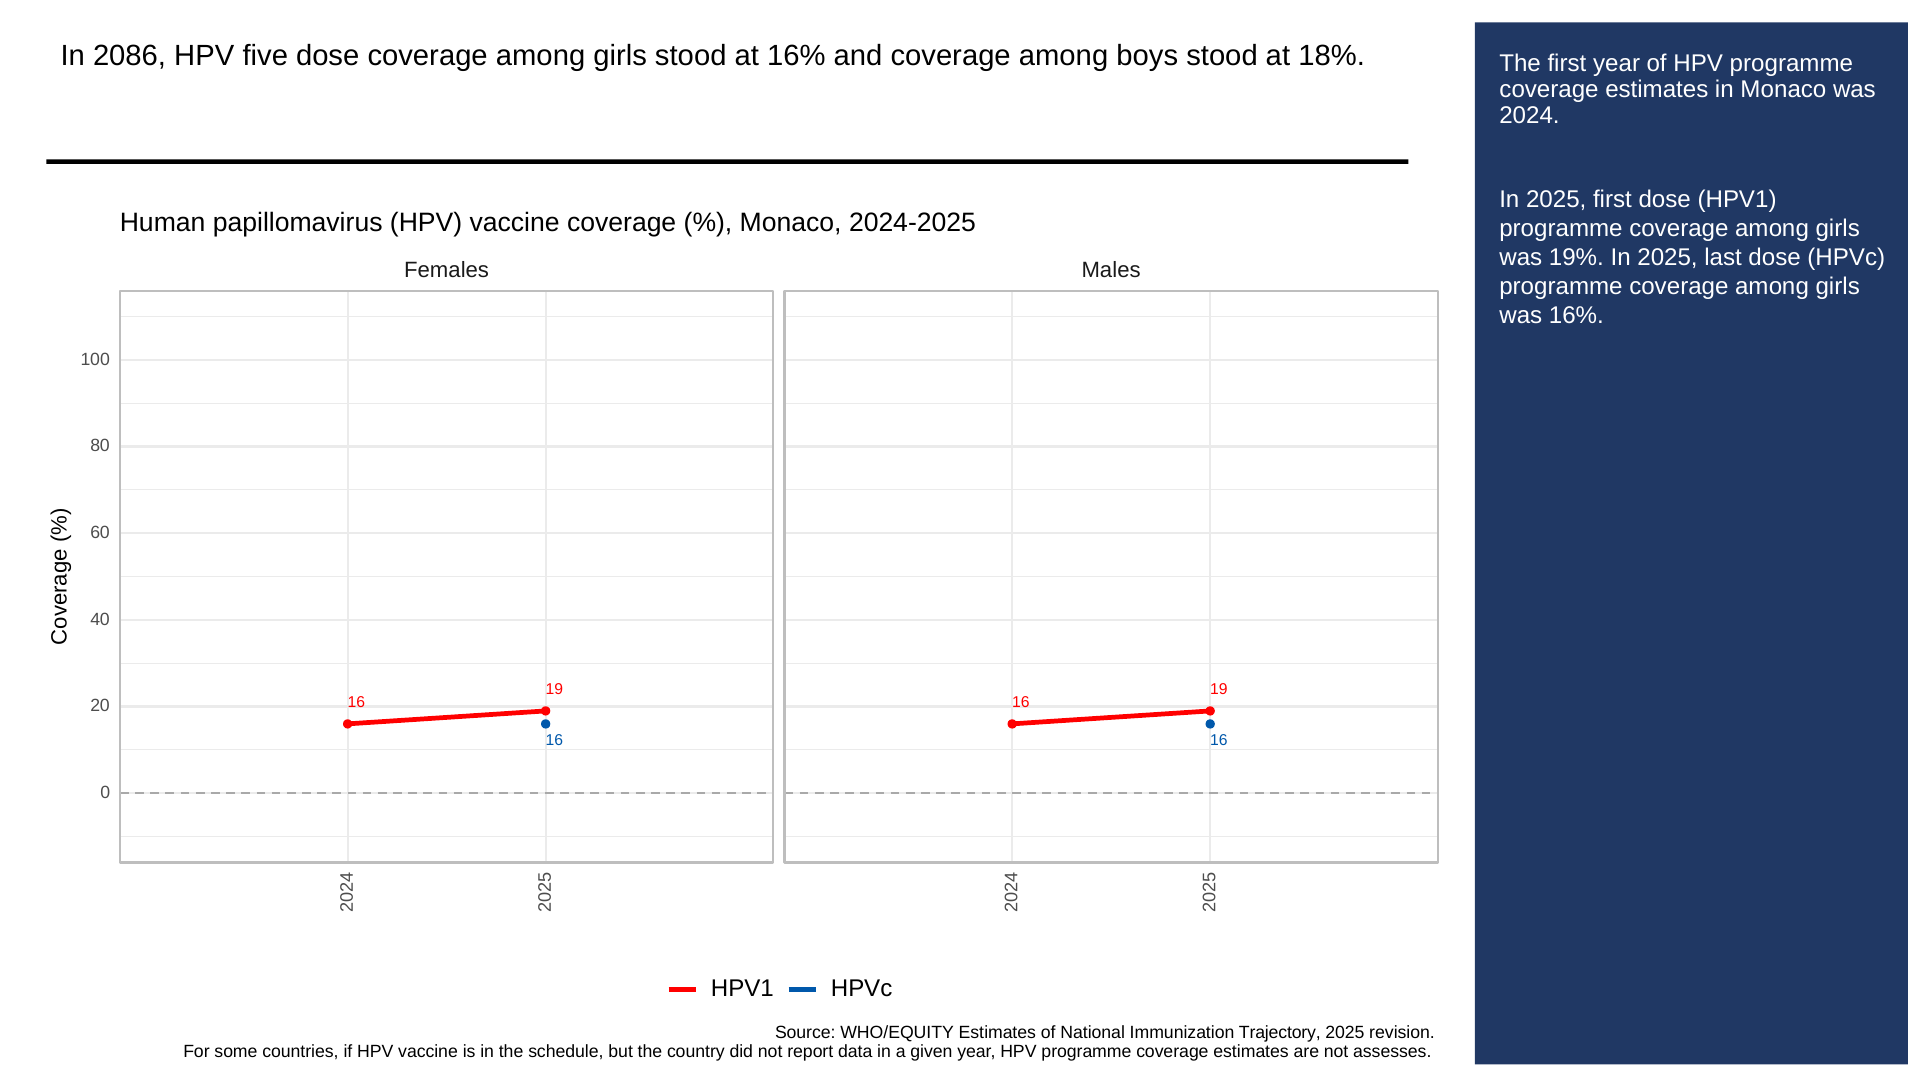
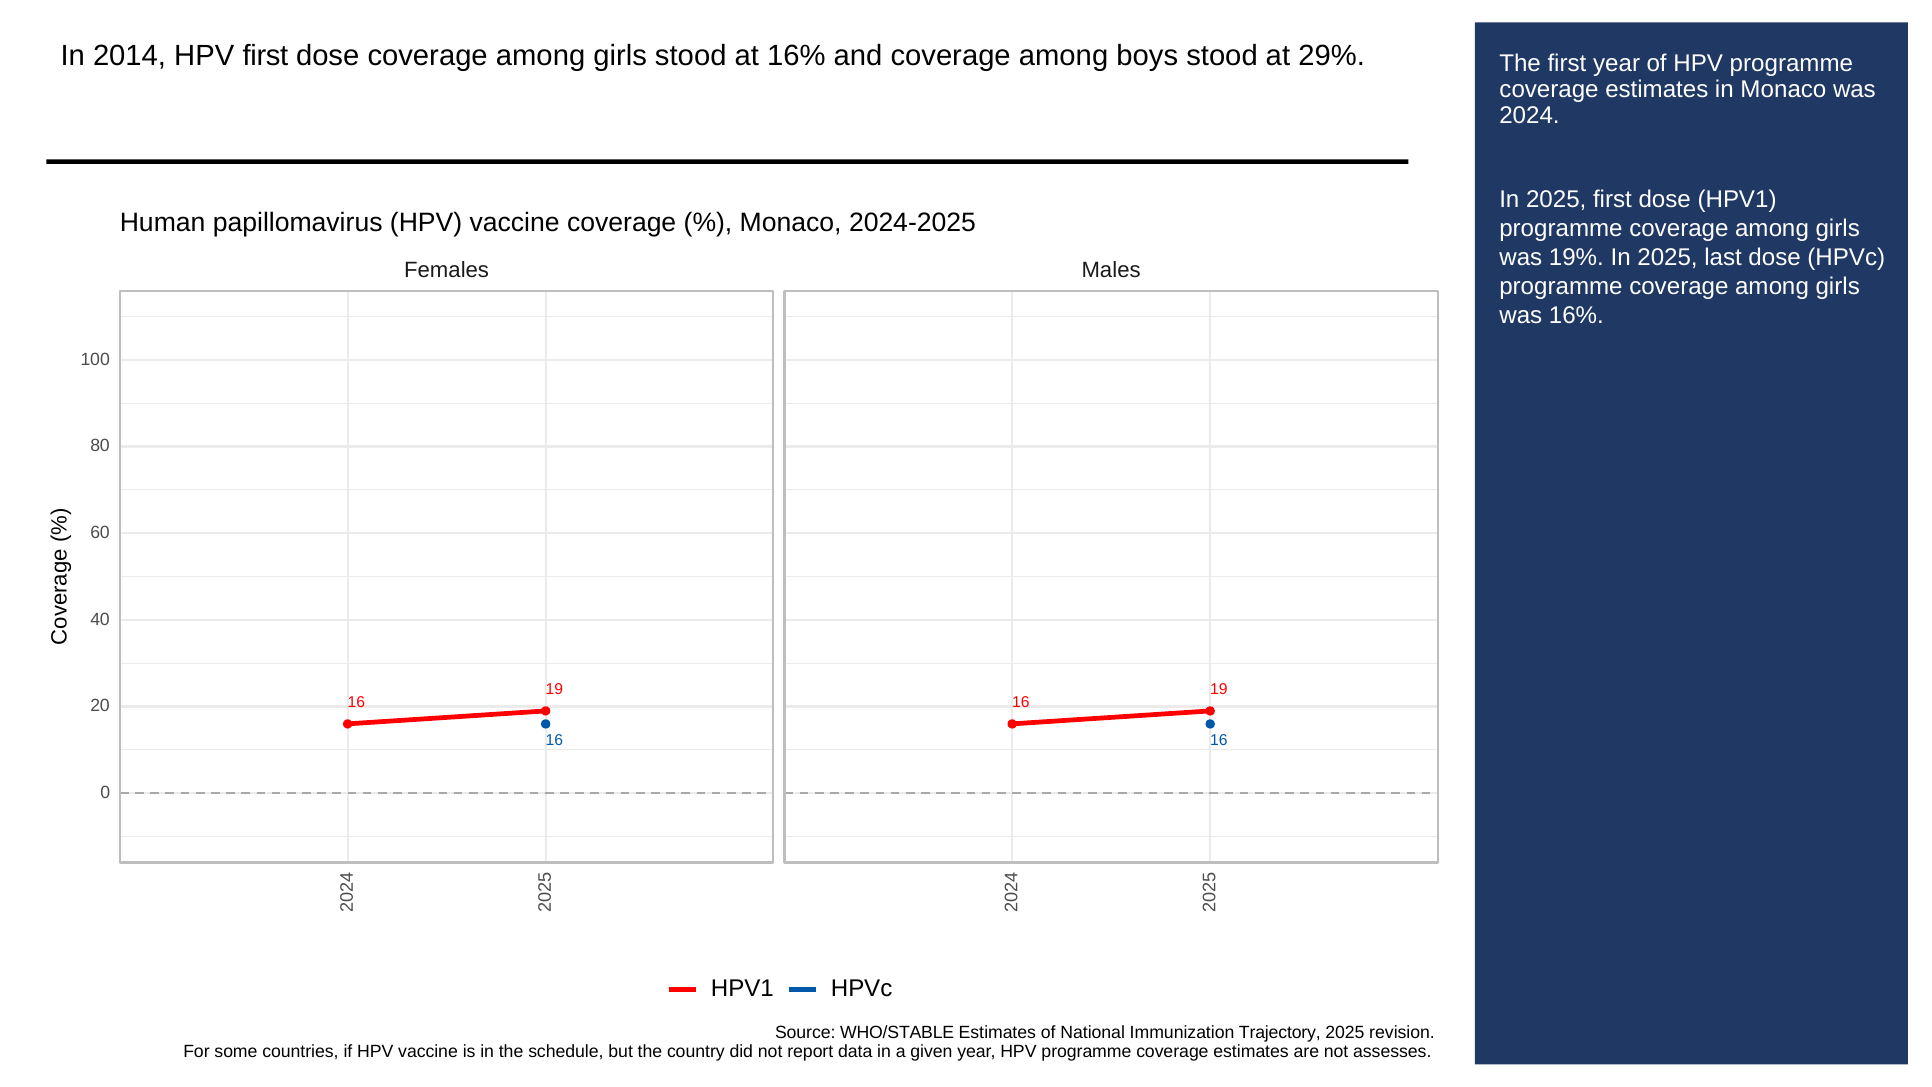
2086: 2086 -> 2014
HPV five: five -> first
18%: 18% -> 29%
WHO/EQUITY: WHO/EQUITY -> WHO/STABLE
